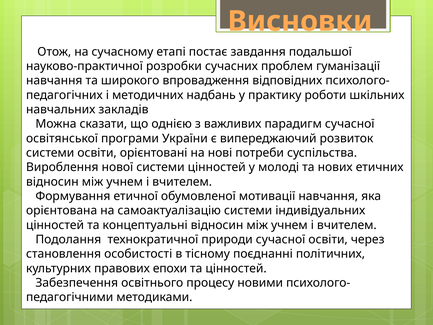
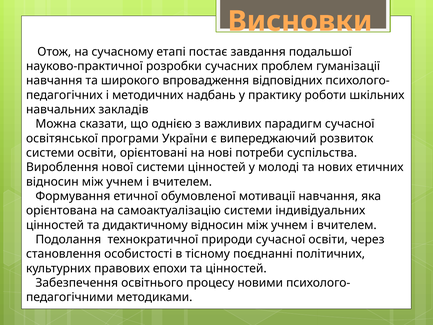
концептуальні: концептуальні -> дидактичному
